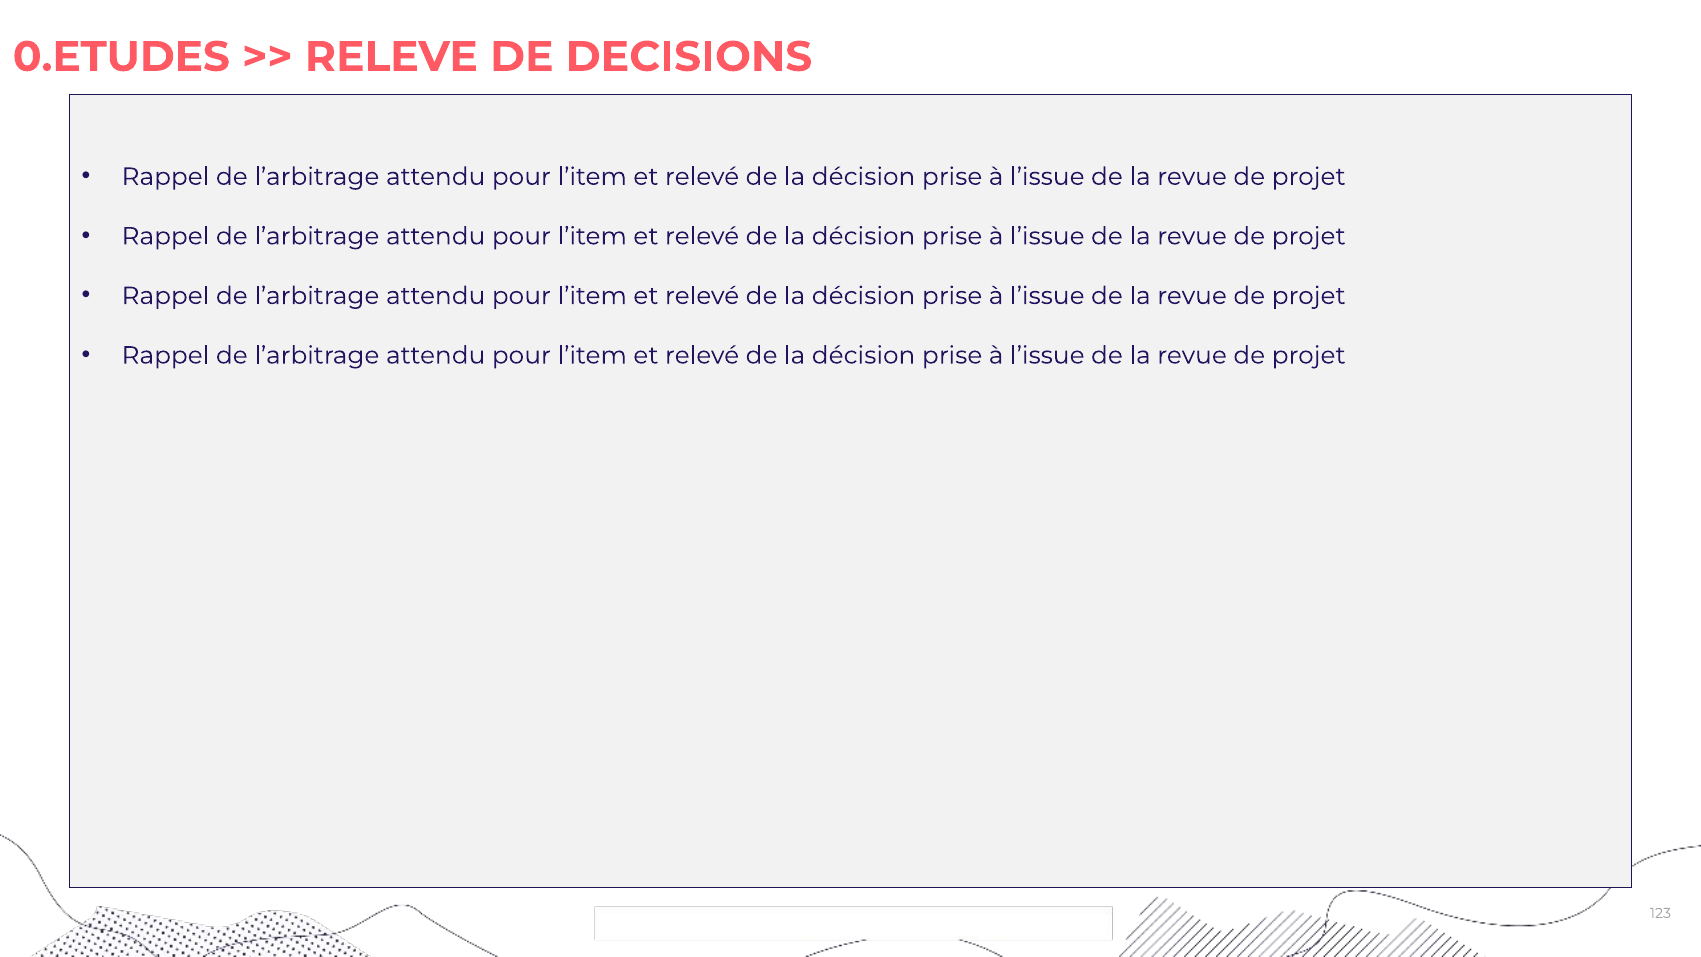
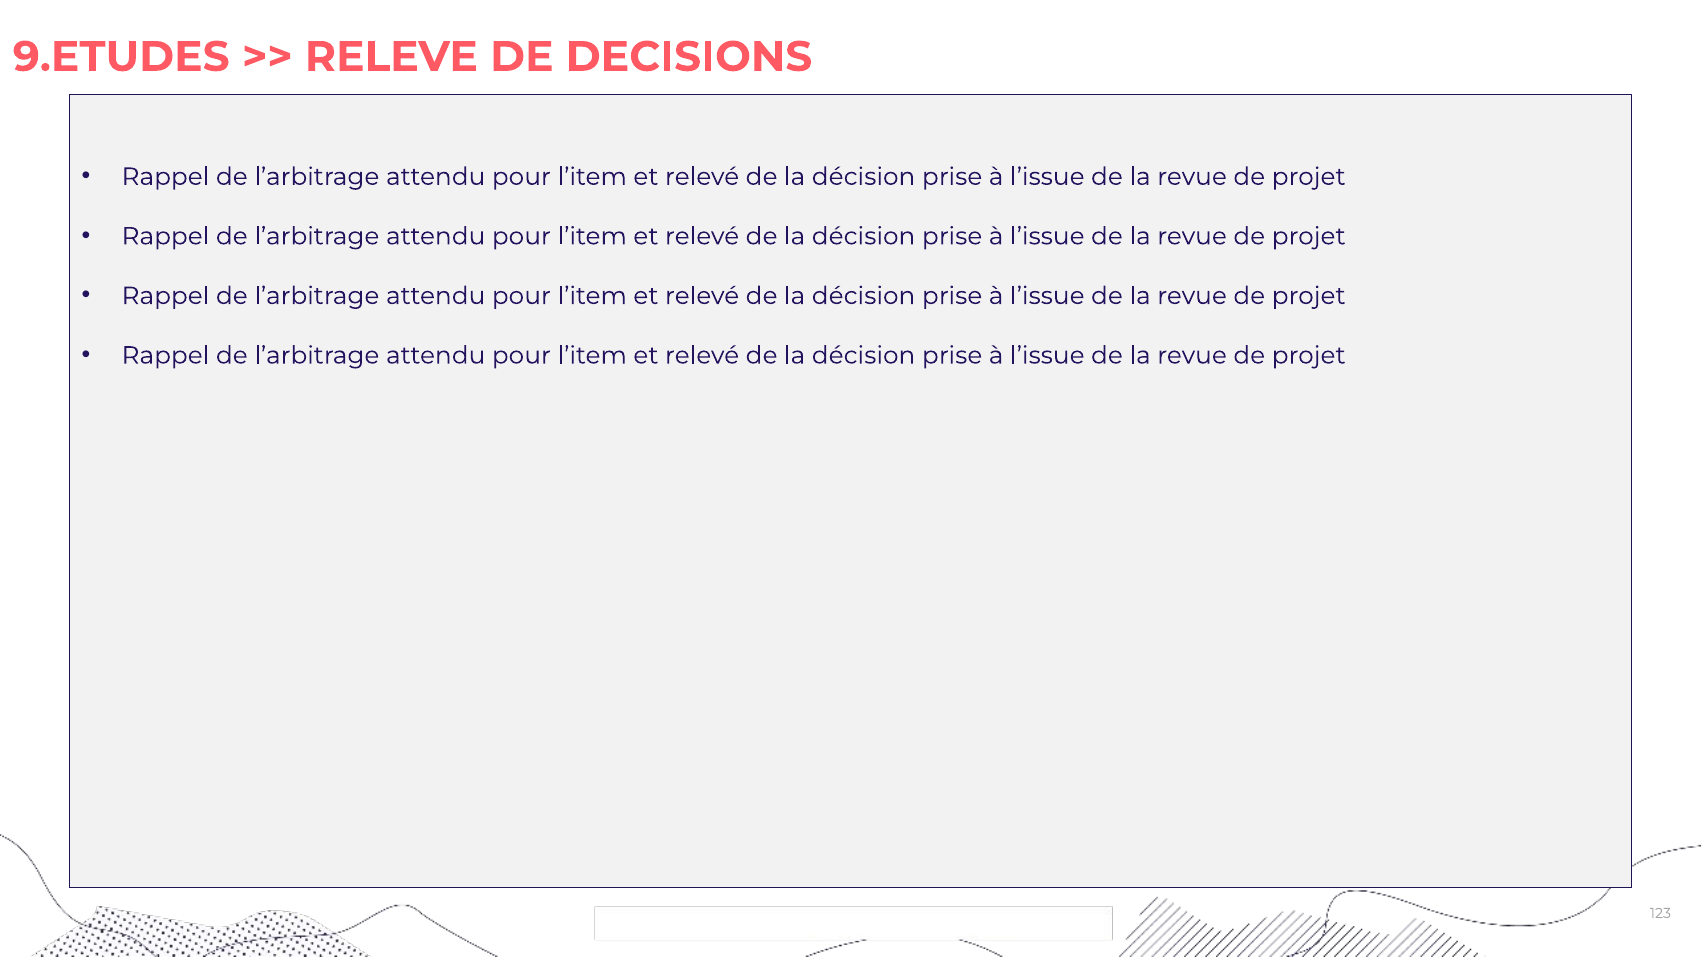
0.ETUDES: 0.ETUDES -> 9.ETUDES
